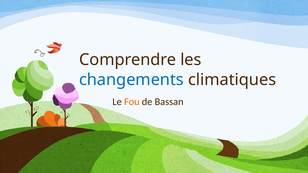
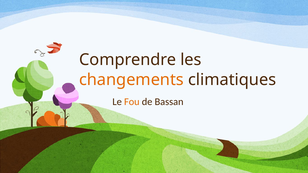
changements colour: blue -> orange
